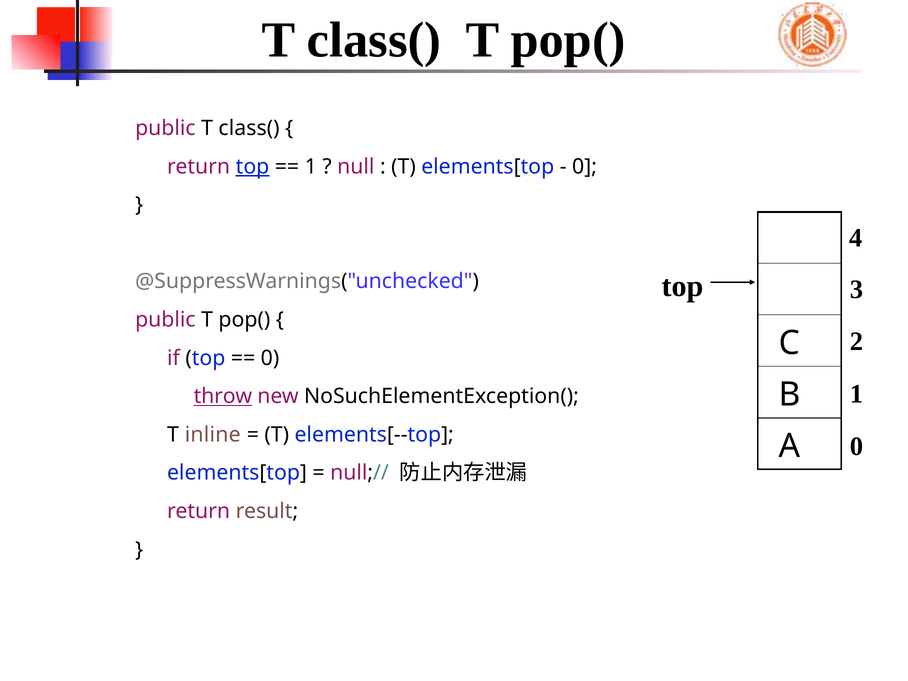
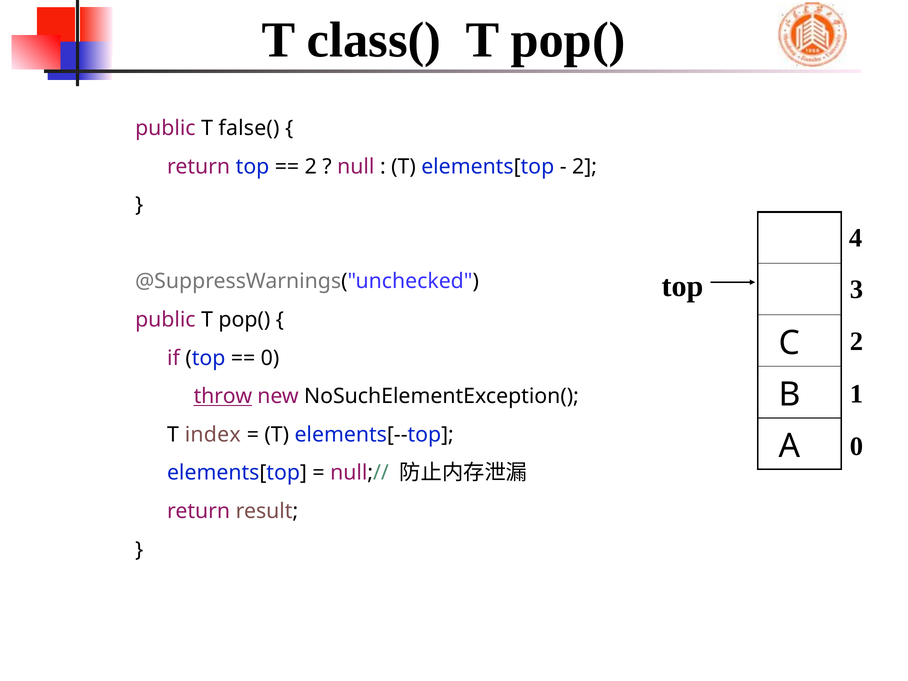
public T class(: class( -> false(
top at (253, 167) underline: present -> none
1 at (311, 167): 1 -> 2
0 at (585, 167): 0 -> 2
inline: inline -> index
